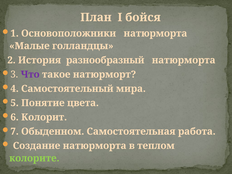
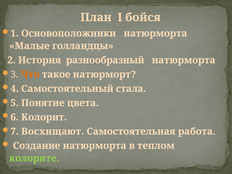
Что colour: purple -> orange
мира: мира -> стала
Обыденном: Обыденном -> Восхищают
